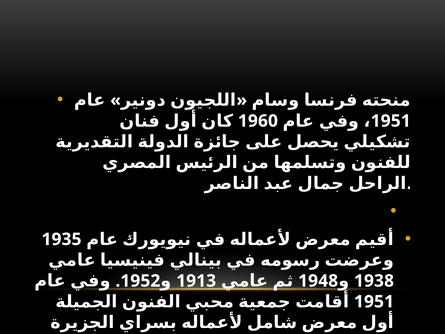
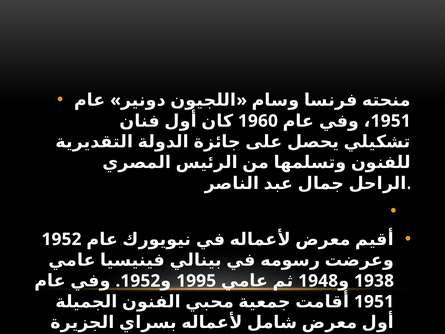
1935 at (61, 239): 1935 -> 1952
1913: 1913 -> 1995
